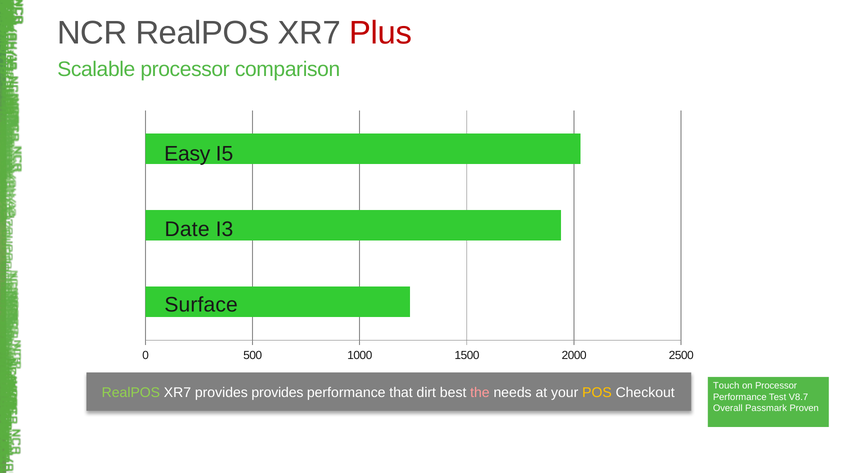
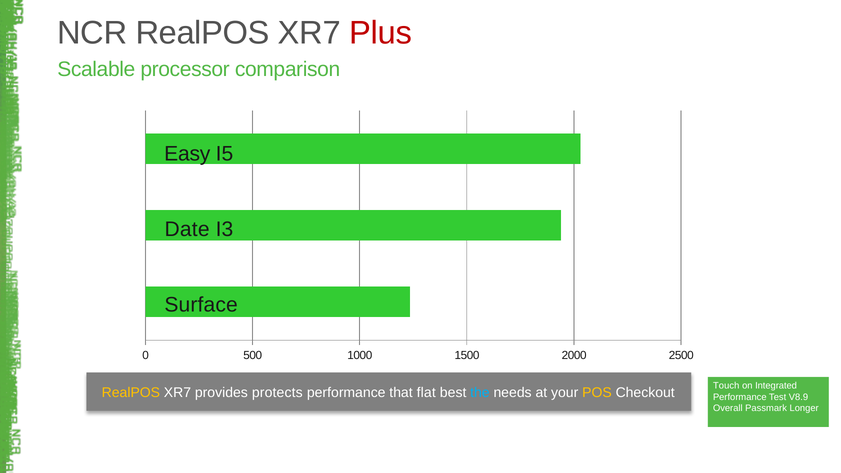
RealPOS at (131, 393) colour: light green -> yellow
provides provides: provides -> protects
dirt: dirt -> flat
the colour: pink -> light blue
on Processor: Processor -> Integrated
V8.7: V8.7 -> V8.9
Proven: Proven -> Longer
